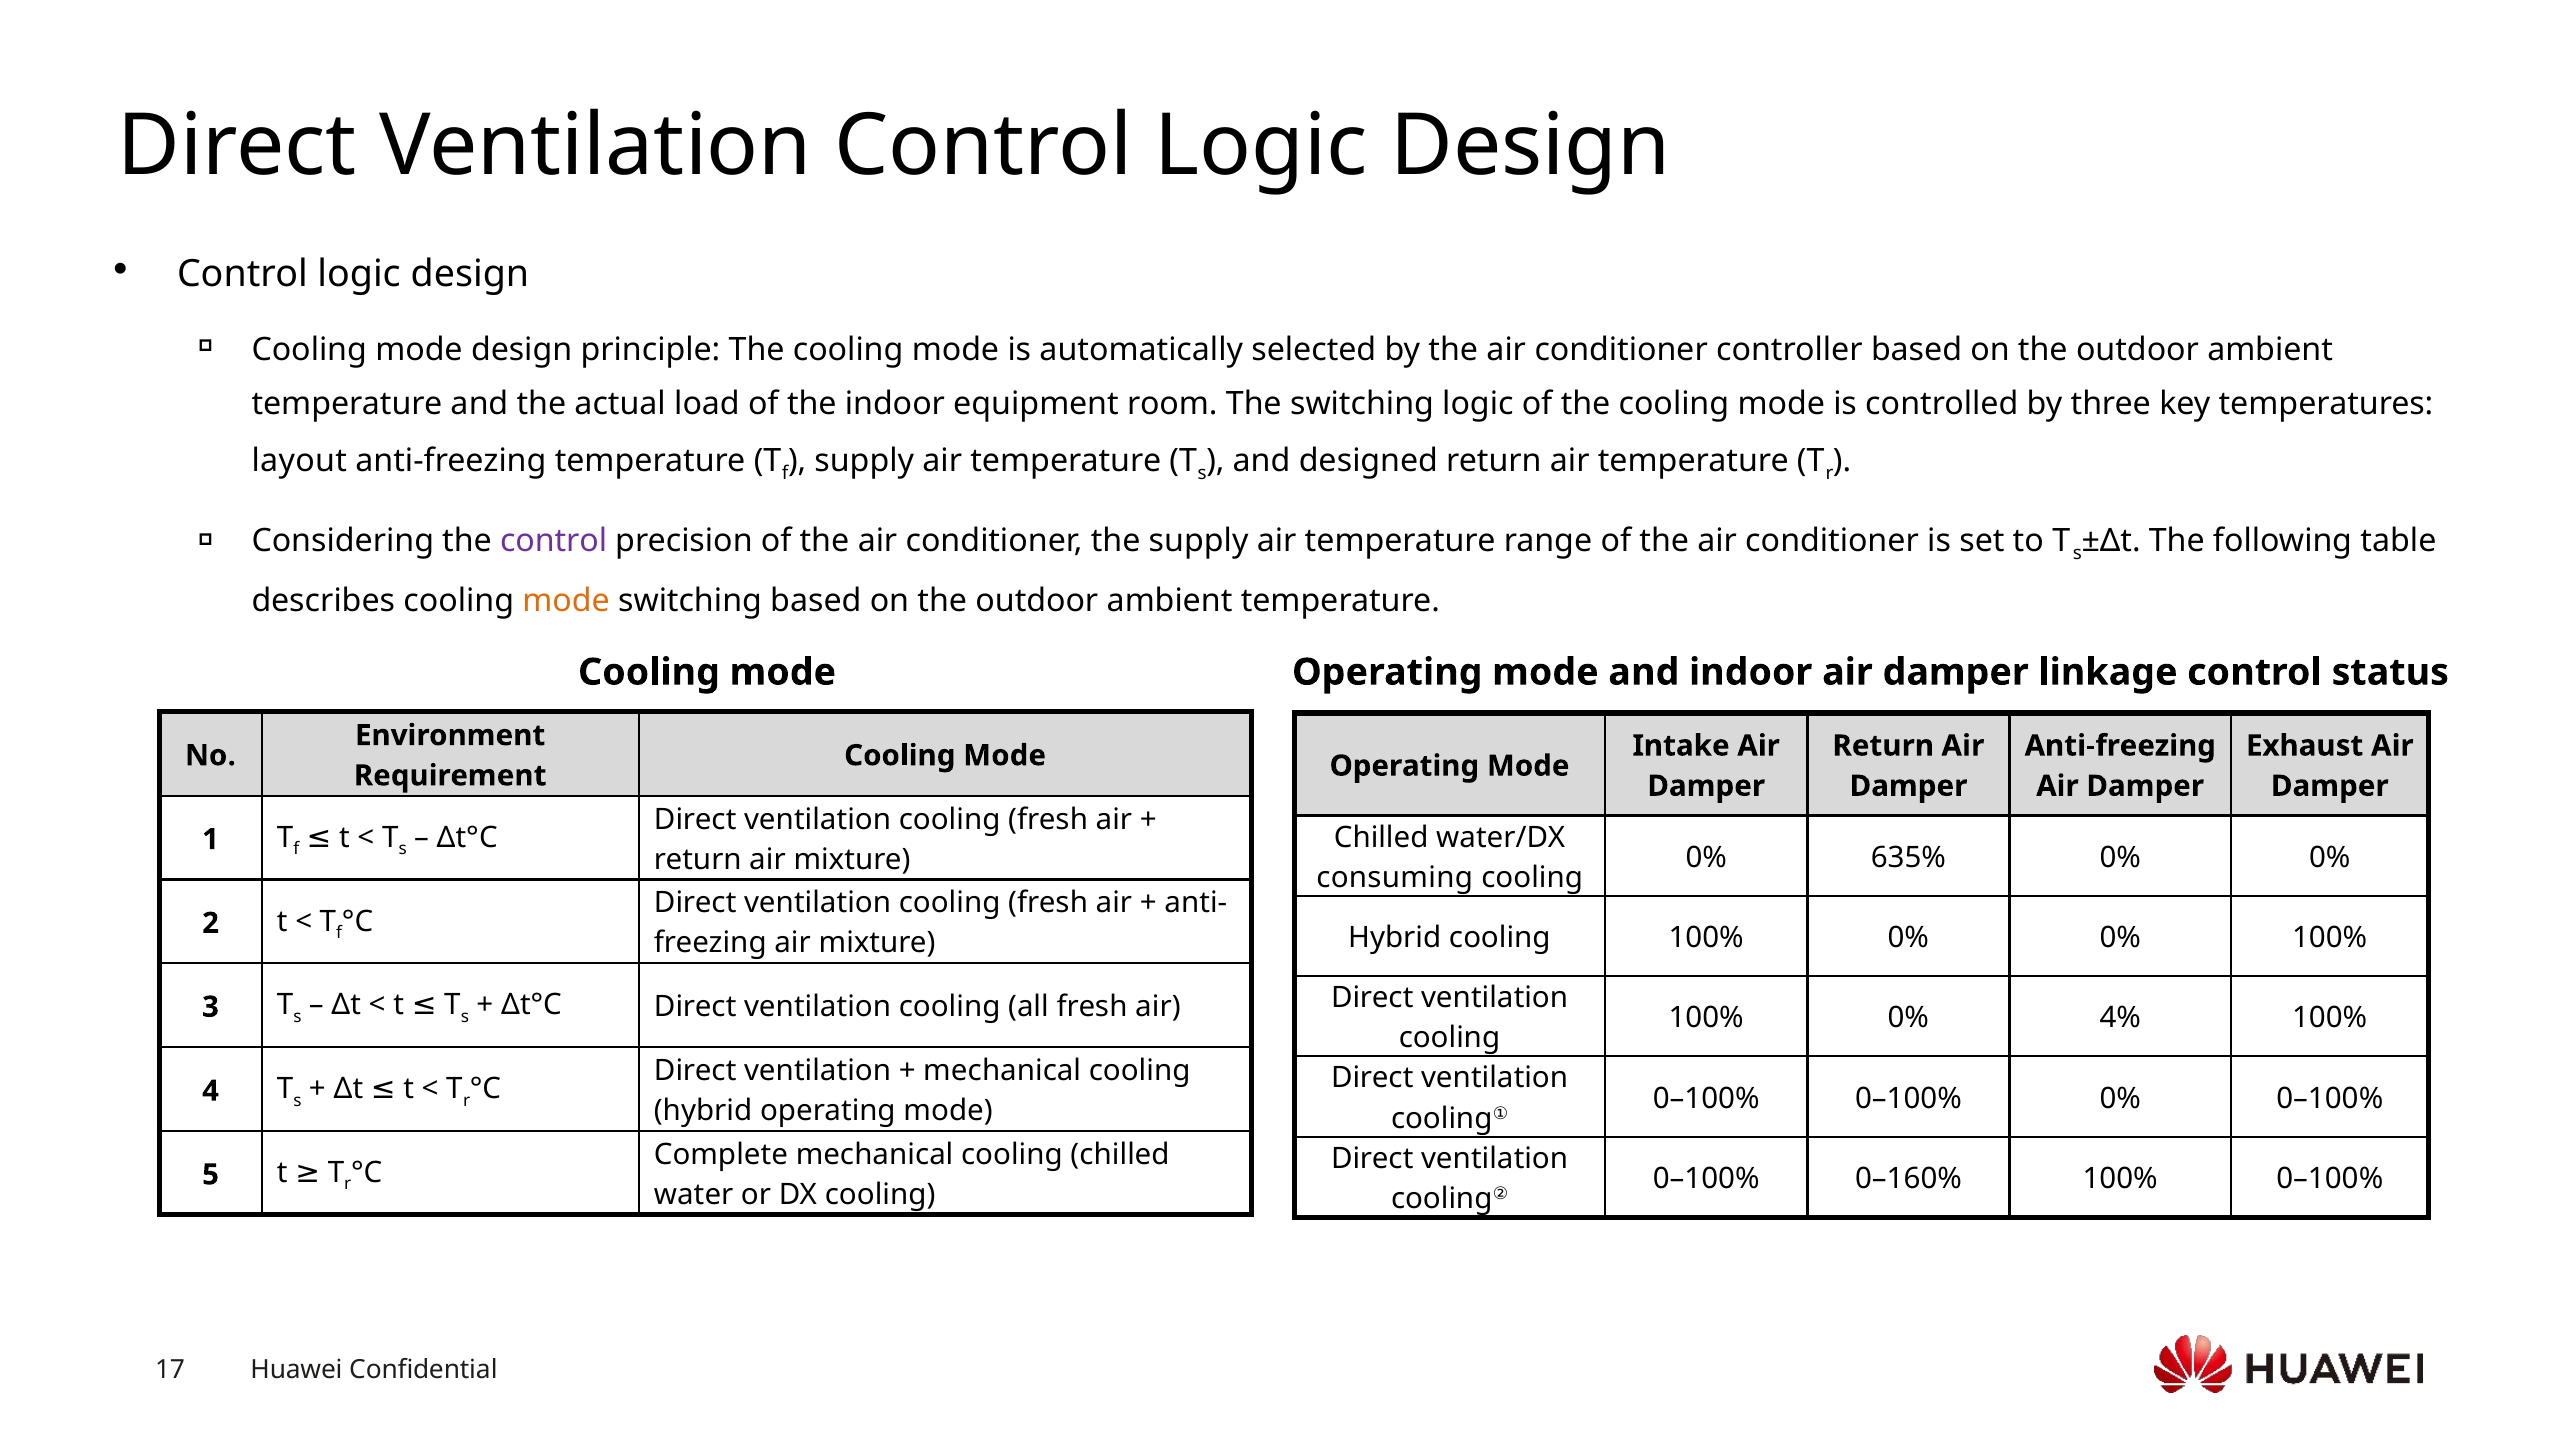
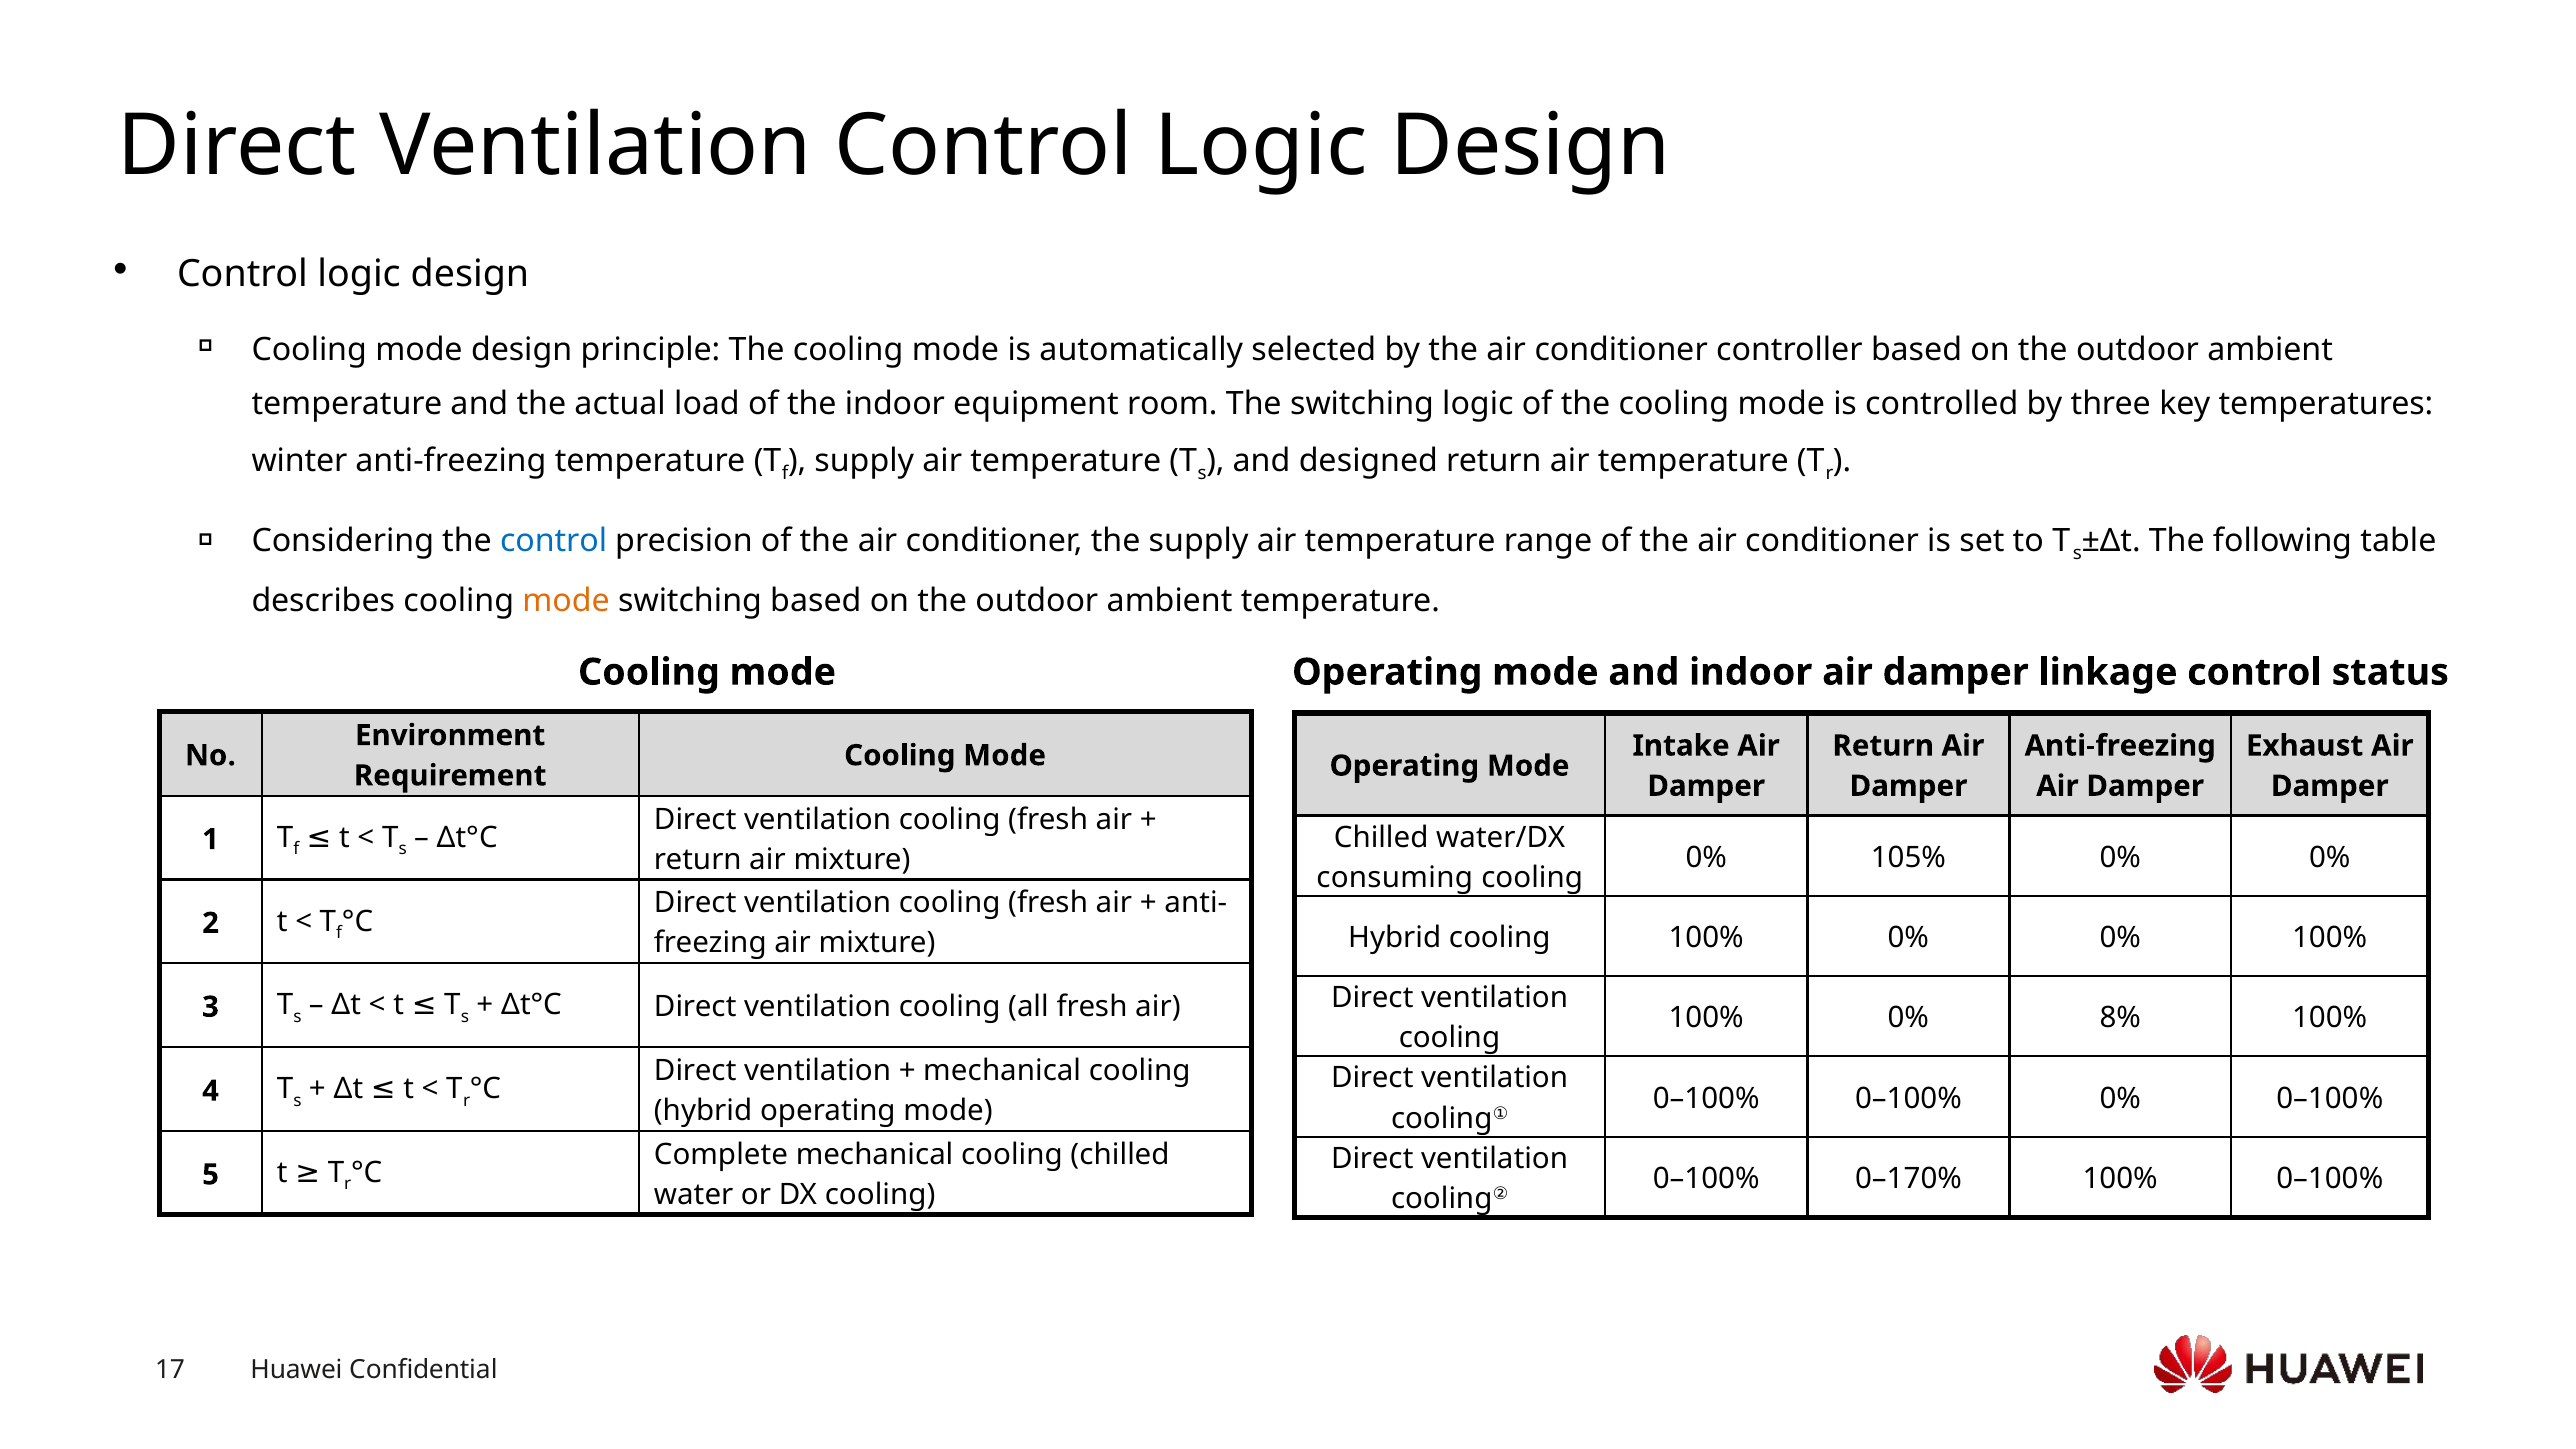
layout: layout -> winter
control at (554, 541) colour: purple -> blue
635%: 635% -> 105%
4%: 4% -> 8%
0–160%: 0–160% -> 0–170%
